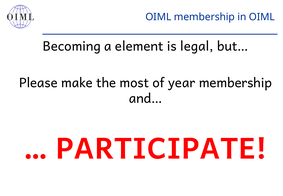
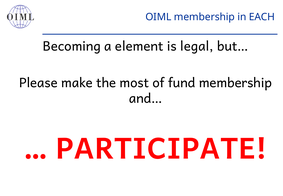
in OIML: OIML -> EACH
year: year -> fund
